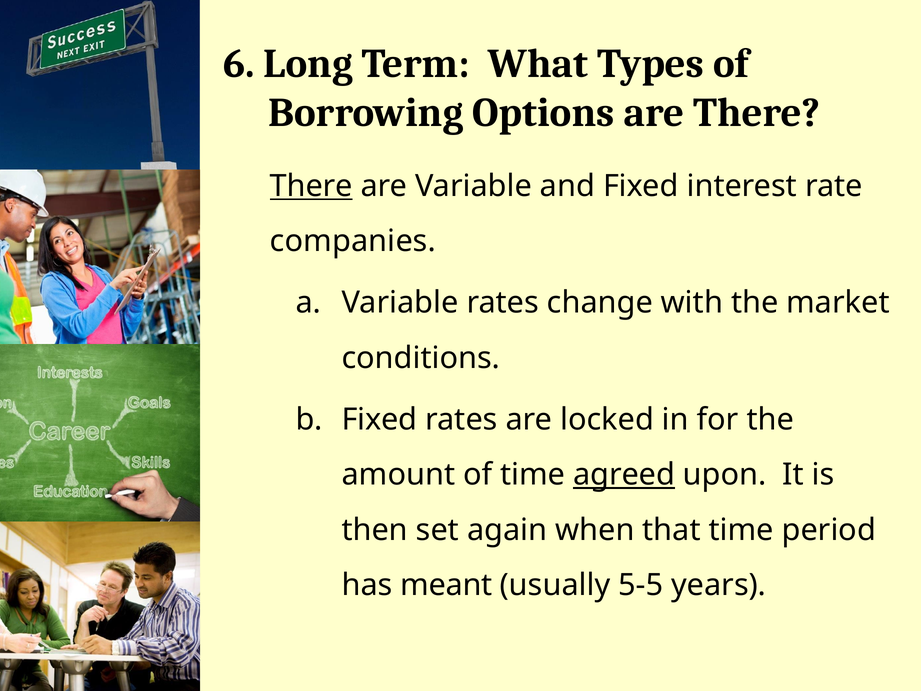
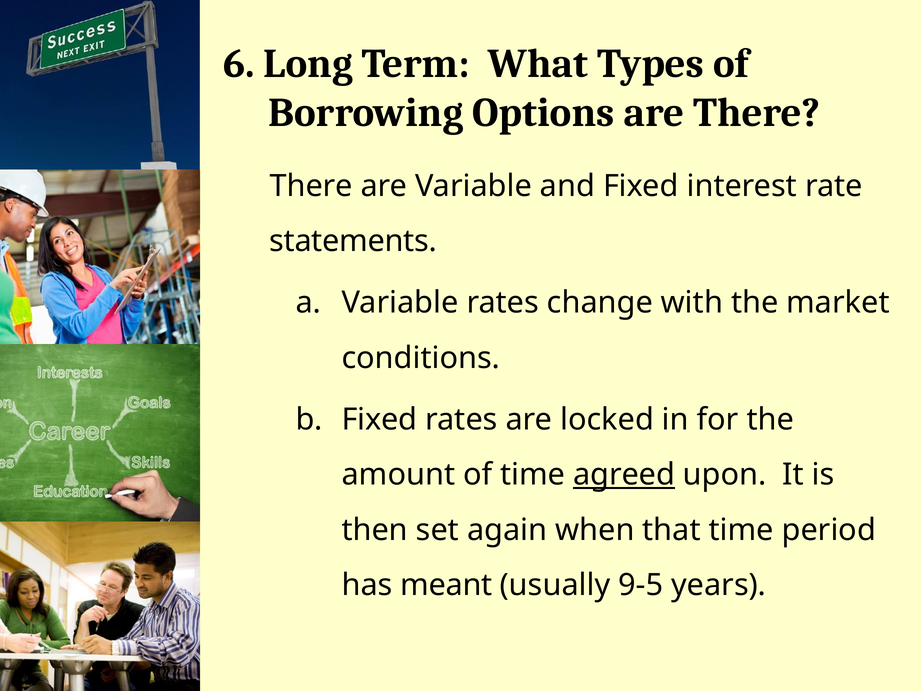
There at (311, 186) underline: present -> none
companies: companies -> statements
5-5: 5-5 -> 9-5
